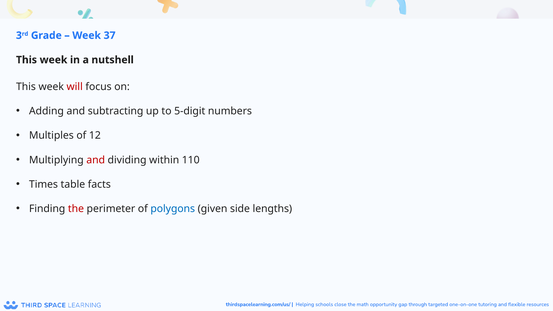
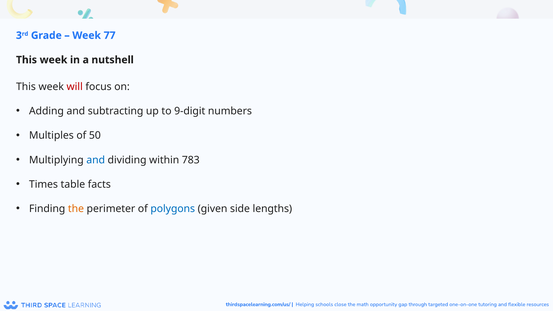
37: 37 -> 77
5-digit: 5-digit -> 9-digit
12: 12 -> 50
and at (96, 160) colour: red -> blue
110: 110 -> 783
the at (76, 209) colour: red -> orange
